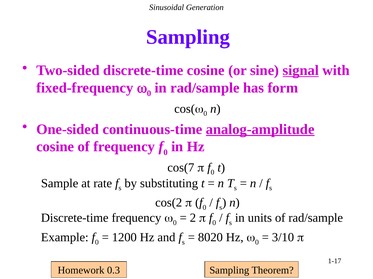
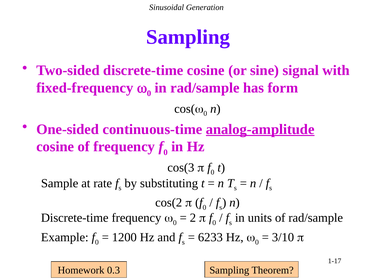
signal underline: present -> none
cos(7: cos(7 -> cos(3
8020: 8020 -> 6233
